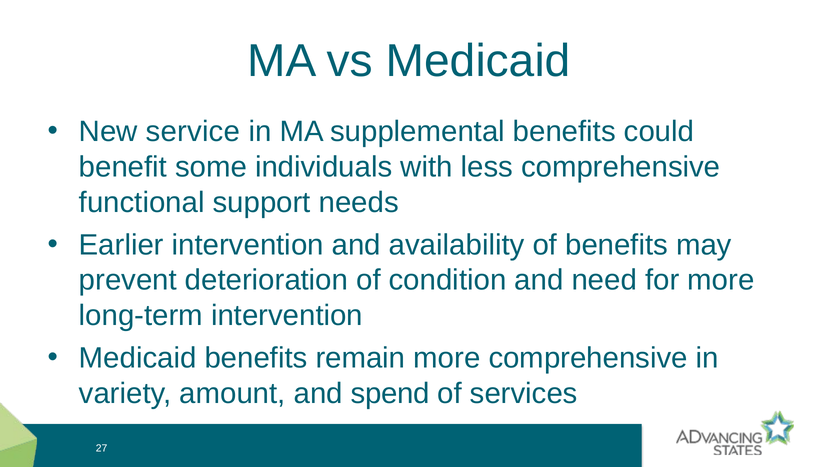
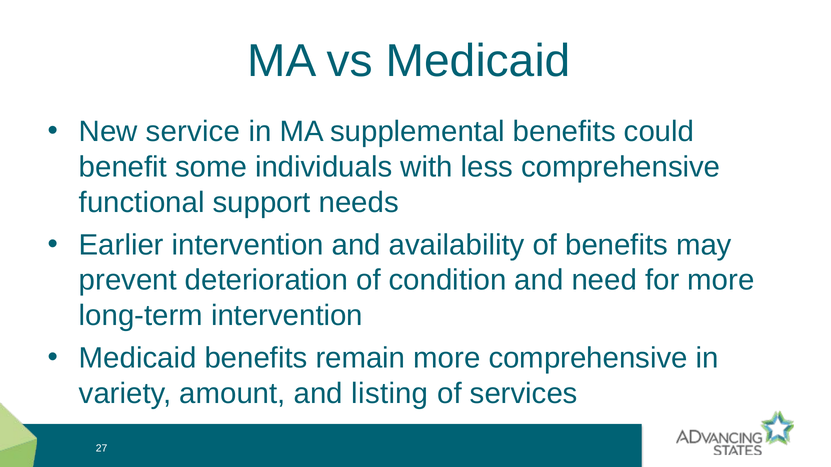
spend: spend -> listing
